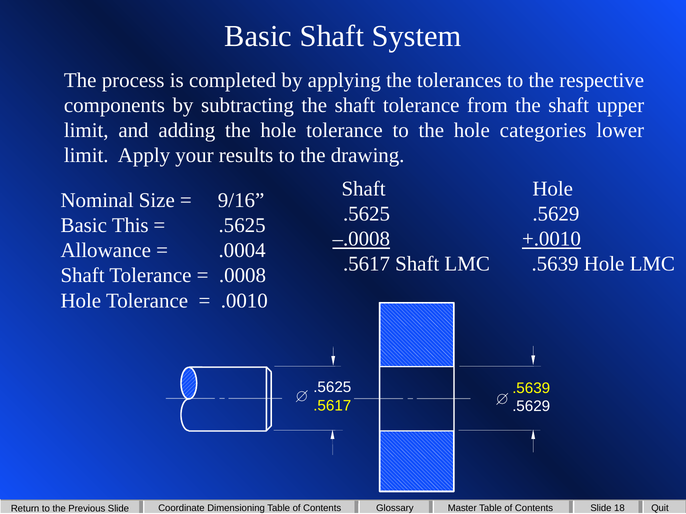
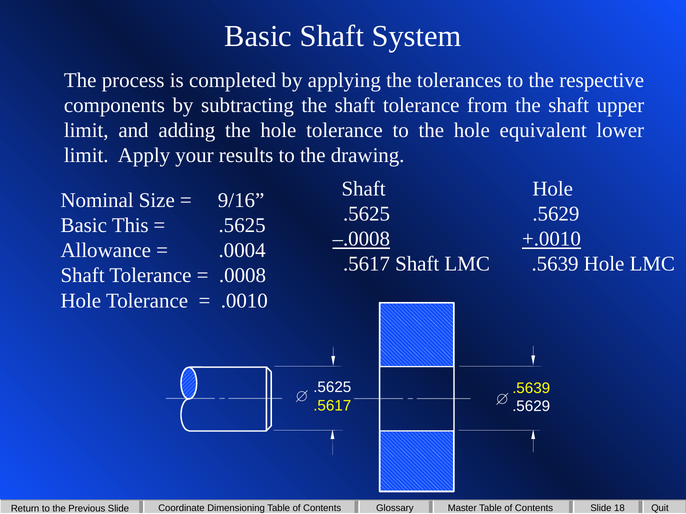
categories: categories -> equivalent
